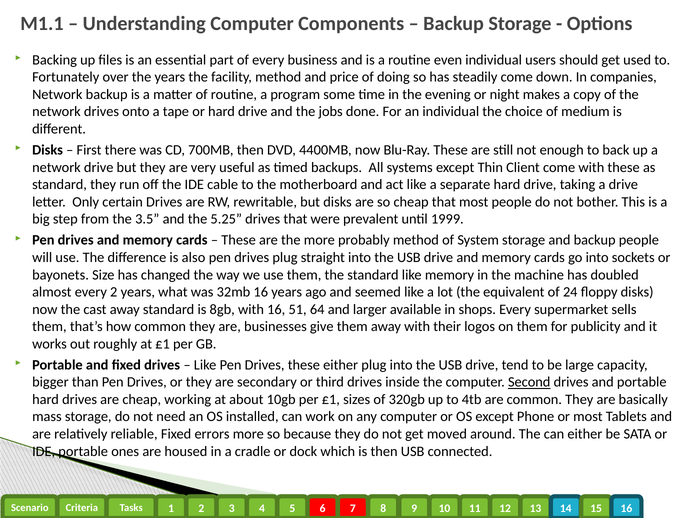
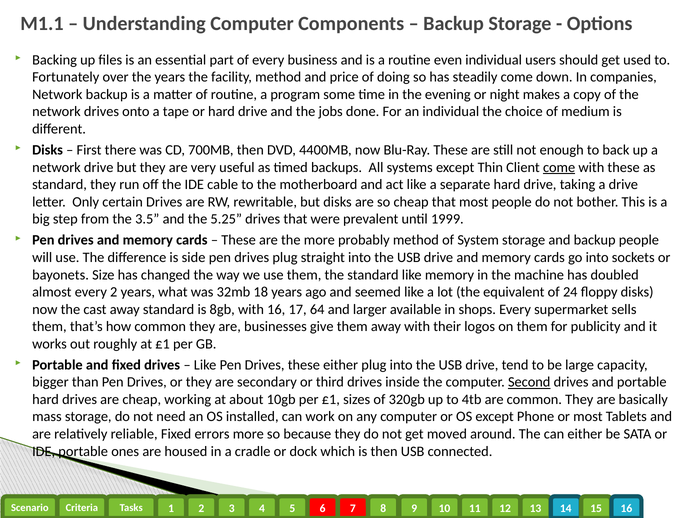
come at (559, 167) underline: none -> present
also: also -> side
32mb 16: 16 -> 18
51: 51 -> 17
